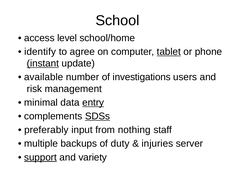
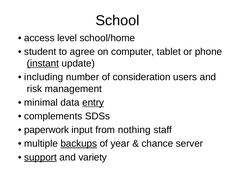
identify: identify -> student
tablet underline: present -> none
available: available -> including
investigations: investigations -> consideration
SDSs underline: present -> none
preferably: preferably -> paperwork
backups underline: none -> present
duty: duty -> year
injuries: injuries -> chance
